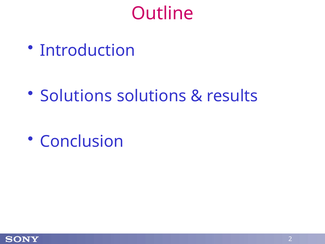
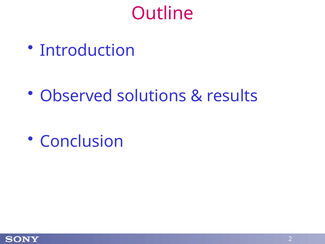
Solutions at (76, 96): Solutions -> Observed
